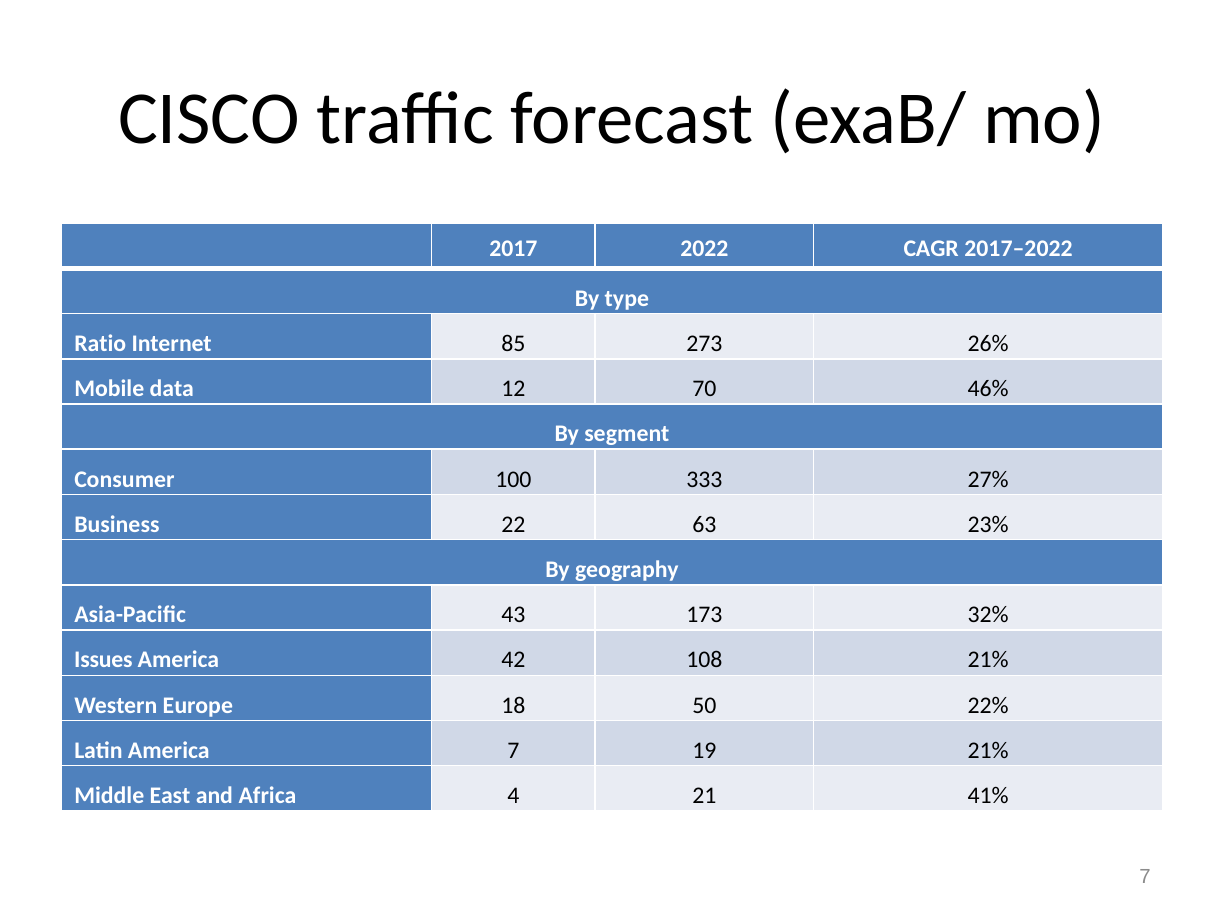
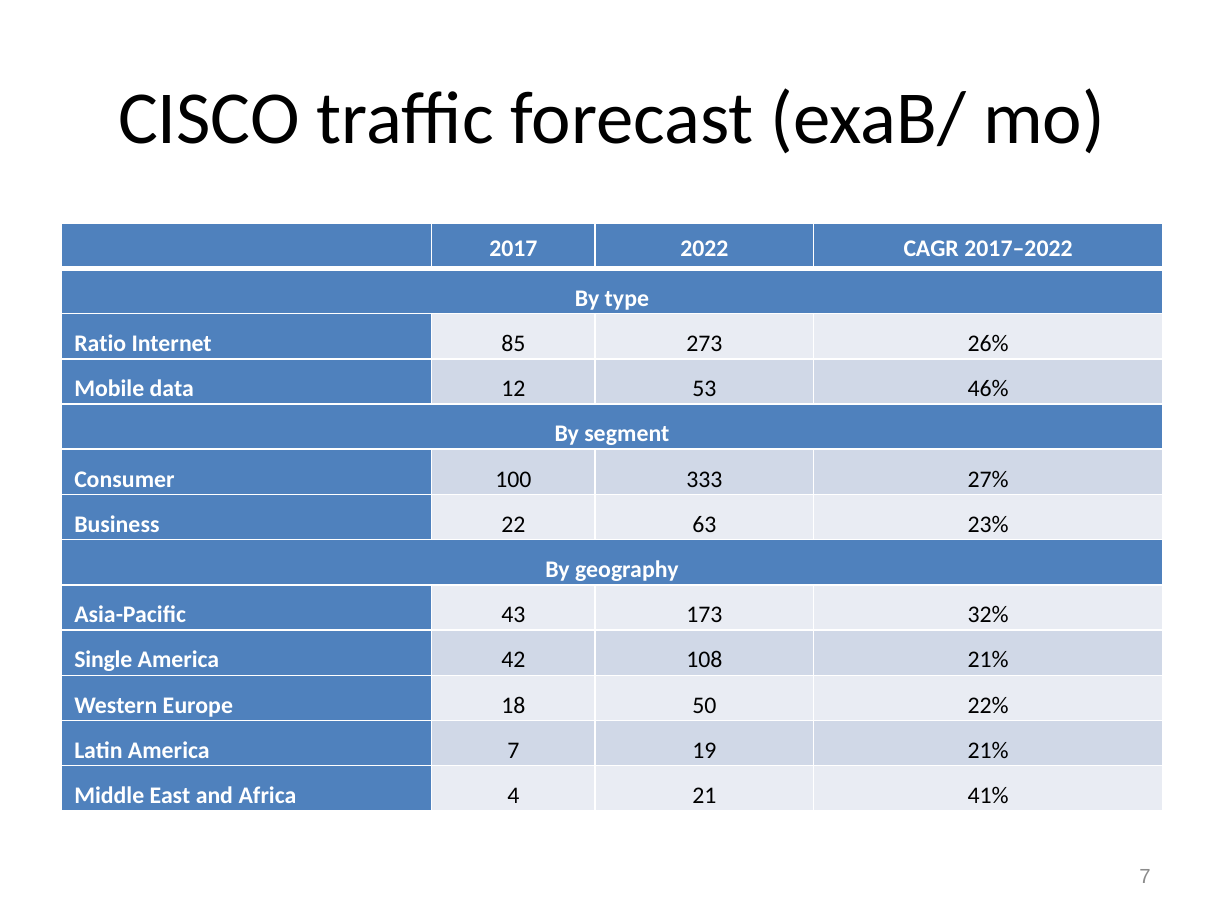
70: 70 -> 53
Issues: Issues -> Single
